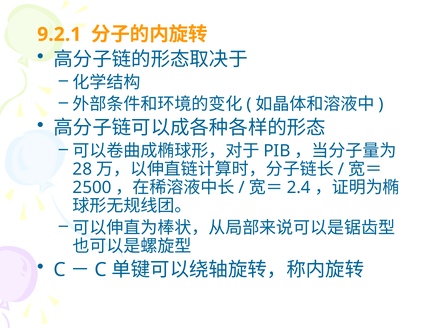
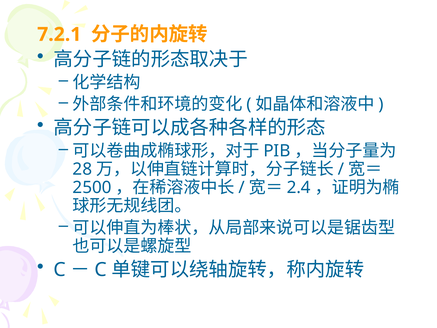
9.2.1: 9.2.1 -> 7.2.1
